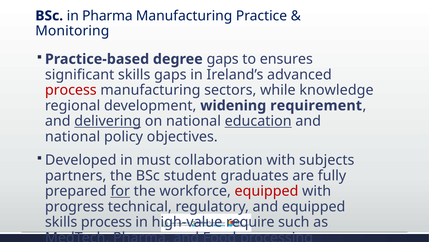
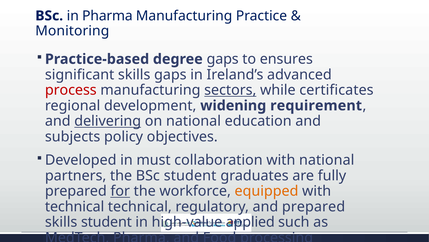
sectors underline: none -> present
knowledge: knowledge -> certificates
education underline: present -> none
national at (73, 136): national -> subjects
with subjects: subjects -> national
equipped at (267, 191) colour: red -> orange
progress at (75, 206): progress -> technical
and equipped: equipped -> prepared
skills process: process -> student
require: require -> applied
